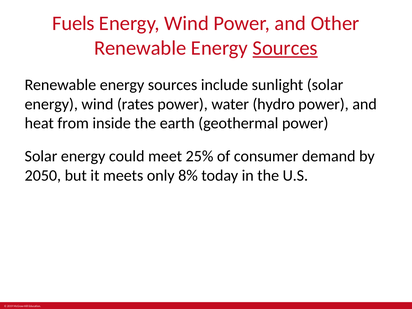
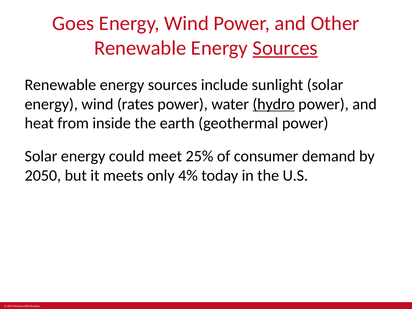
Fuels: Fuels -> Goes
hydro underline: none -> present
8%: 8% -> 4%
